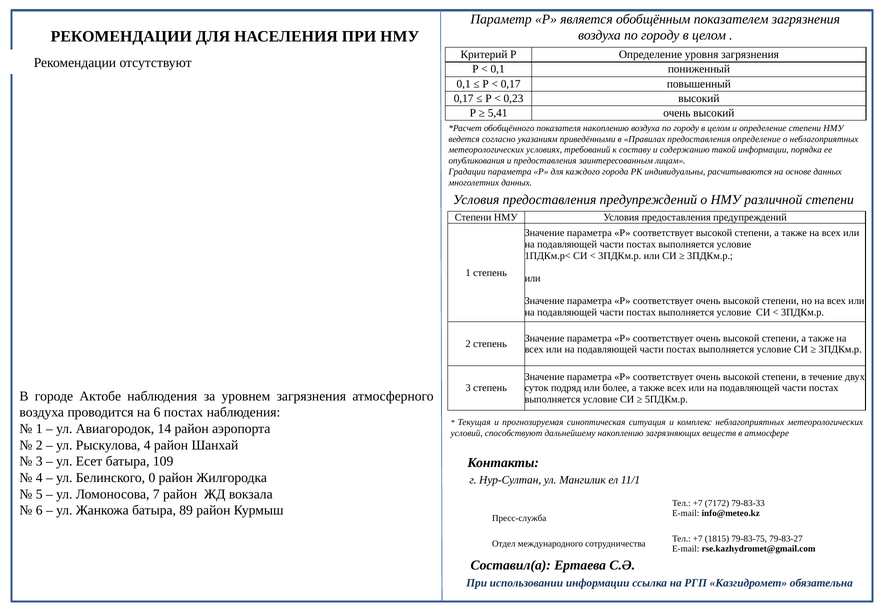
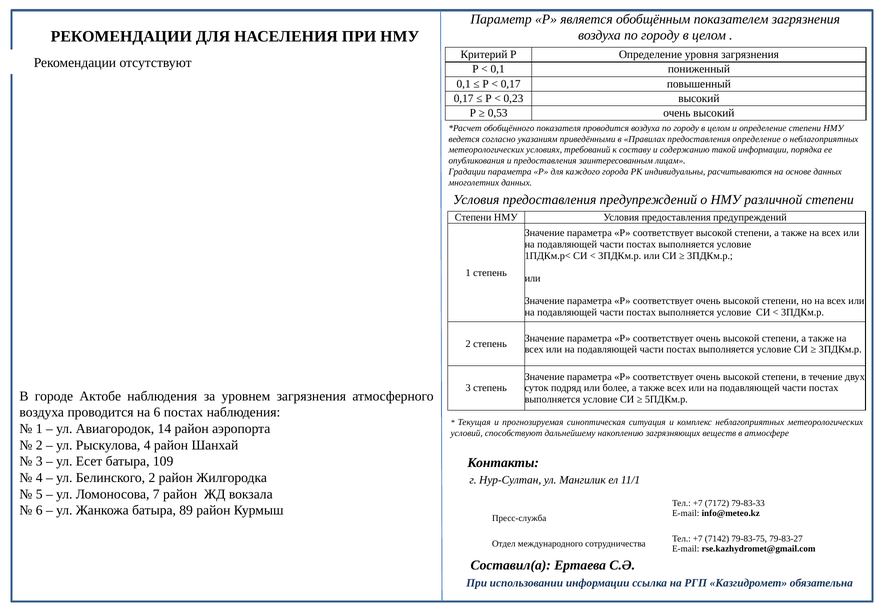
5,41: 5,41 -> 0,53
показателя накоплению: накоплению -> проводится
Белинского 0: 0 -> 2
1815: 1815 -> 7142
